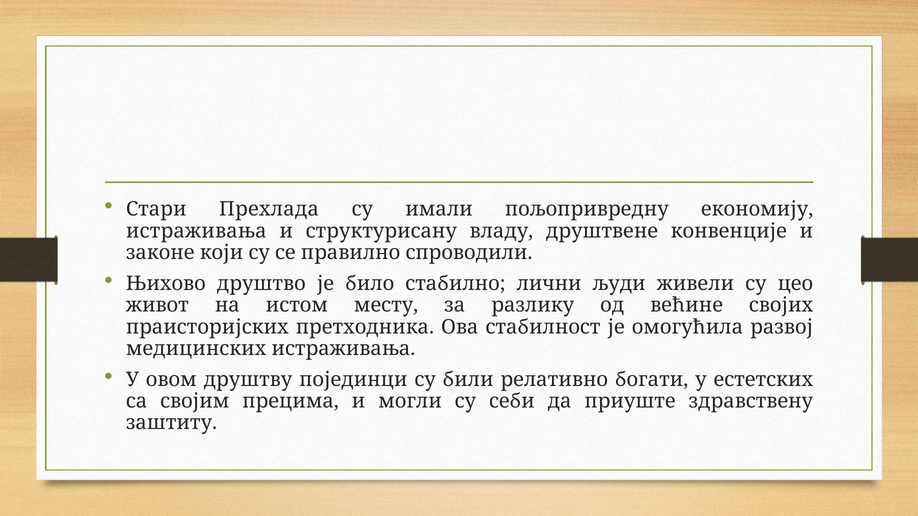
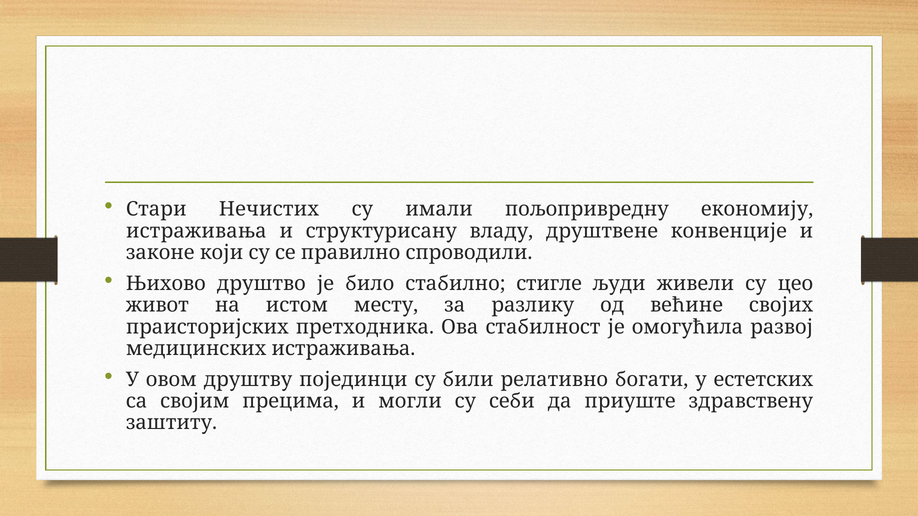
Прехлада: Прехлада -> Нечистих
лични: лични -> стигле
